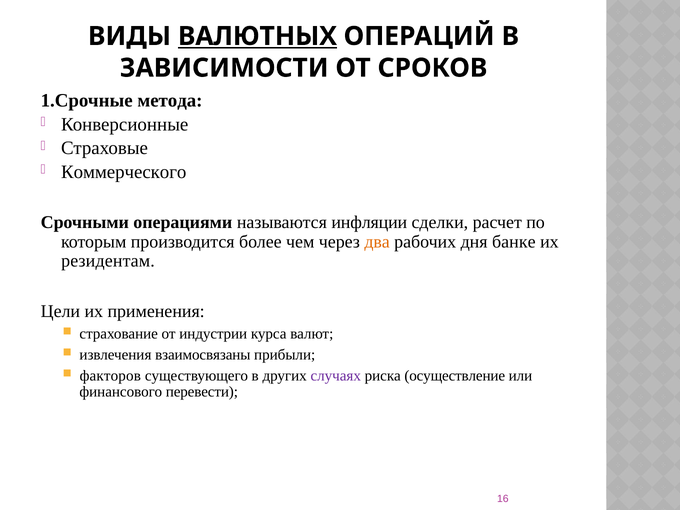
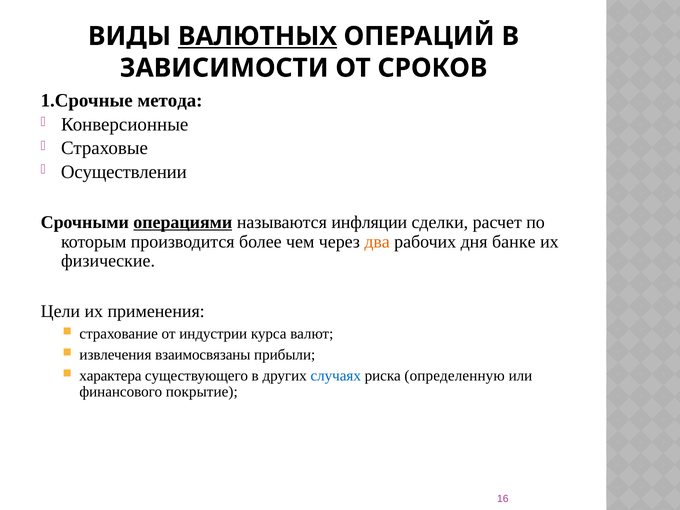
Коммерческого: Коммерческого -> Осуществлении
операциями underline: none -> present
резидентам: резидентам -> физические
факторов: факторов -> характера
случаях colour: purple -> blue
осуществление: осуществление -> определенную
перевести: перевести -> покрытие
